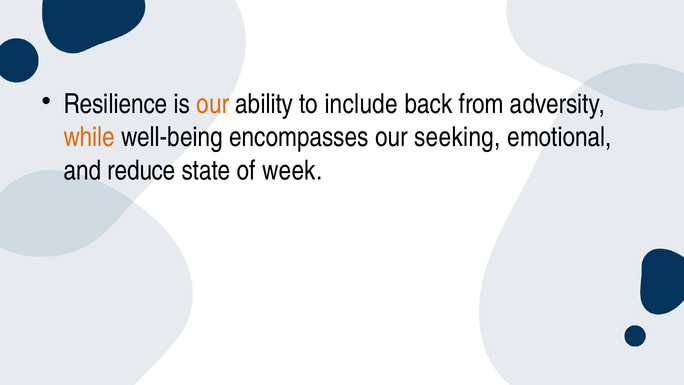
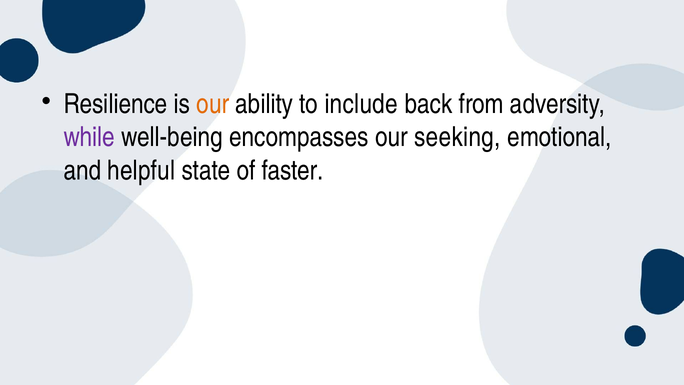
while colour: orange -> purple
reduce: reduce -> helpful
week: week -> faster
